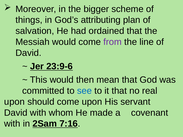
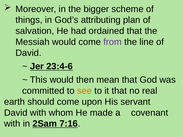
23:9-6: 23:9-6 -> 23:4-6
see colour: blue -> orange
upon at (14, 102): upon -> earth
